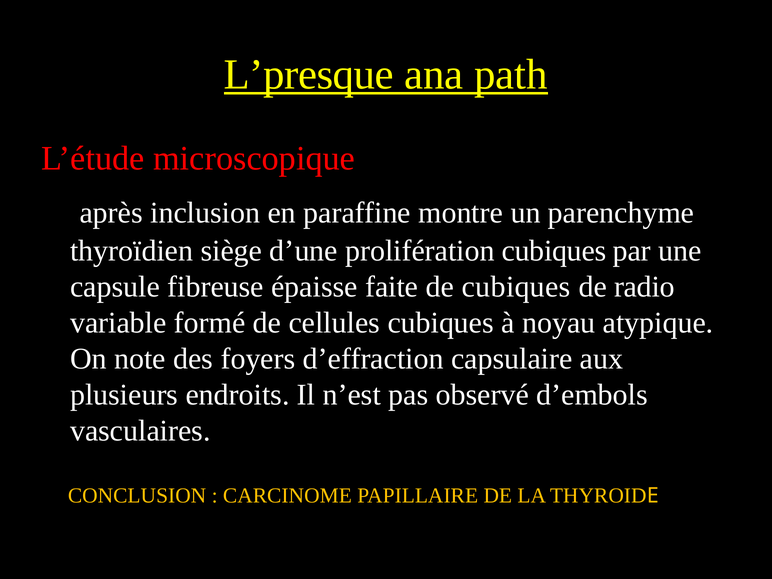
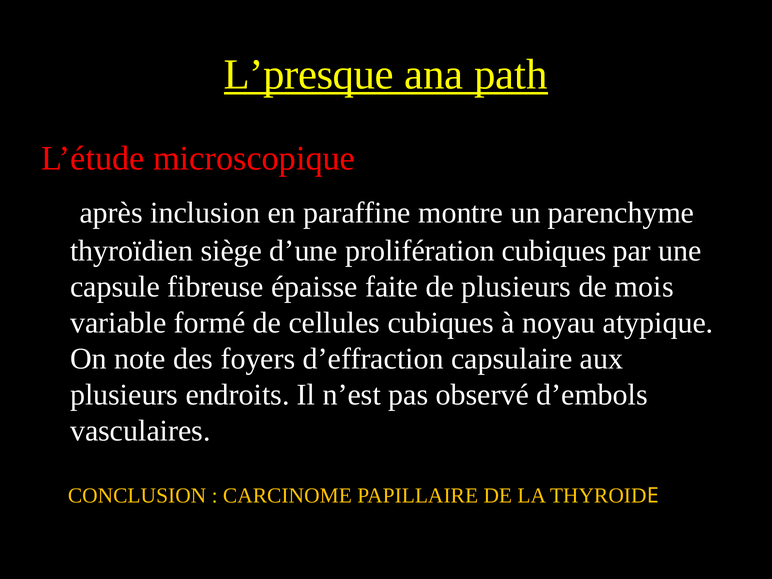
de cubiques: cubiques -> plusieurs
radio: radio -> mois
